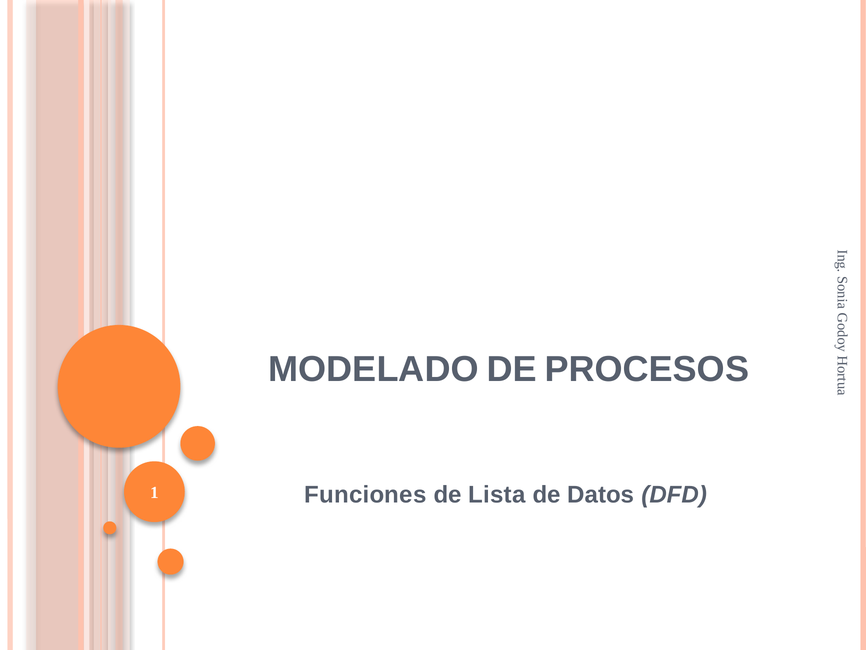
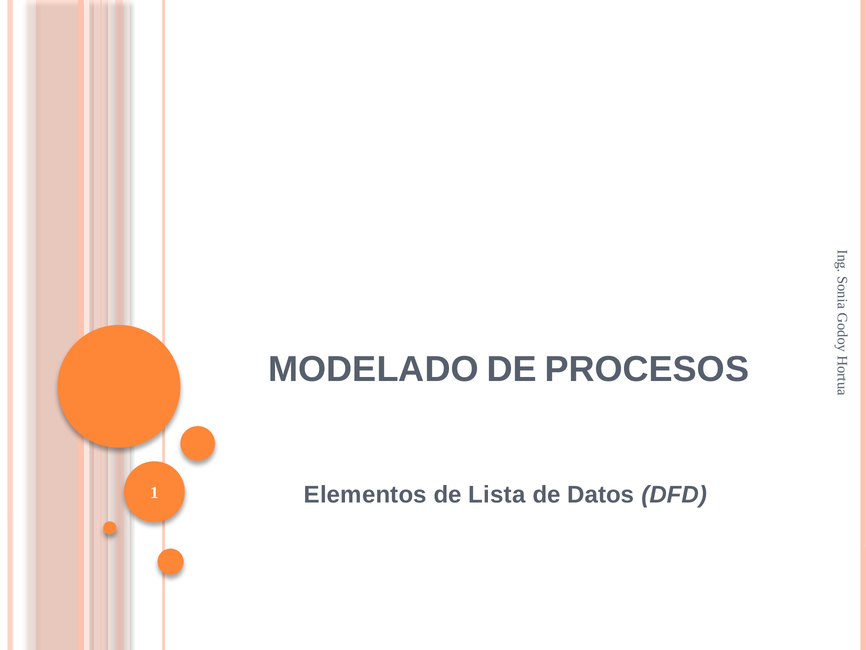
Funciones: Funciones -> Elementos
